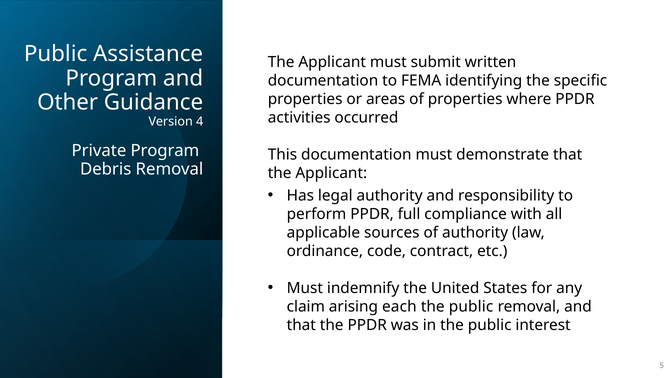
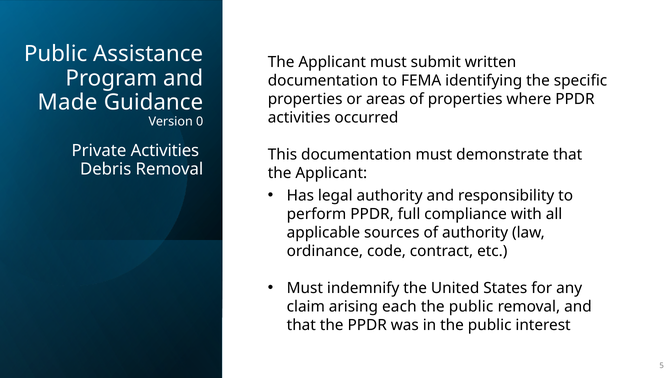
Other: Other -> Made
4: 4 -> 0
Private Program: Program -> Activities
